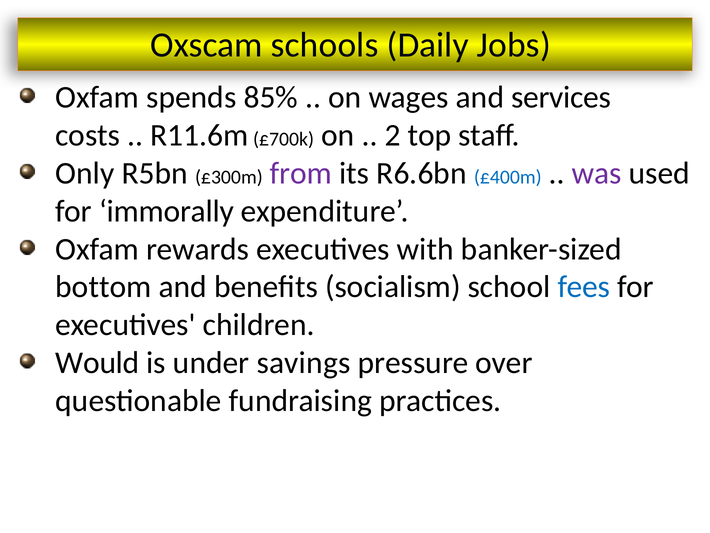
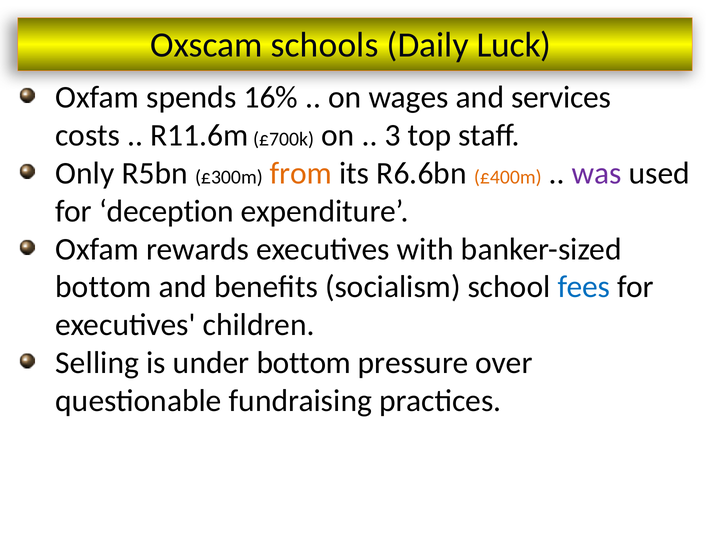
Jobs: Jobs -> Luck
85%: 85% -> 16%
2: 2 -> 3
from colour: purple -> orange
£400m colour: blue -> orange
immorally: immorally -> deception
Would: Would -> Selling
under savings: savings -> bottom
